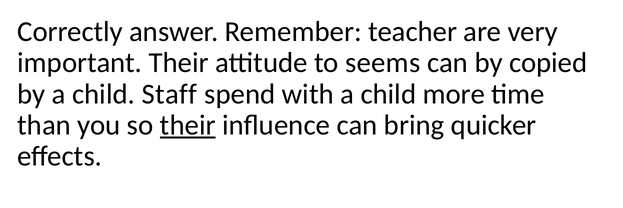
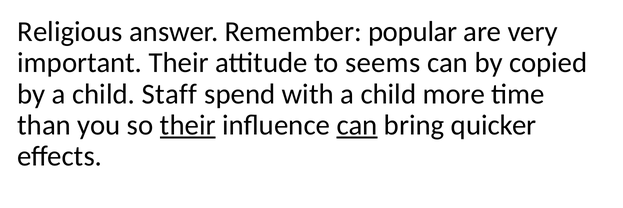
Correctly: Correctly -> Religious
teacher: teacher -> popular
can at (357, 125) underline: none -> present
